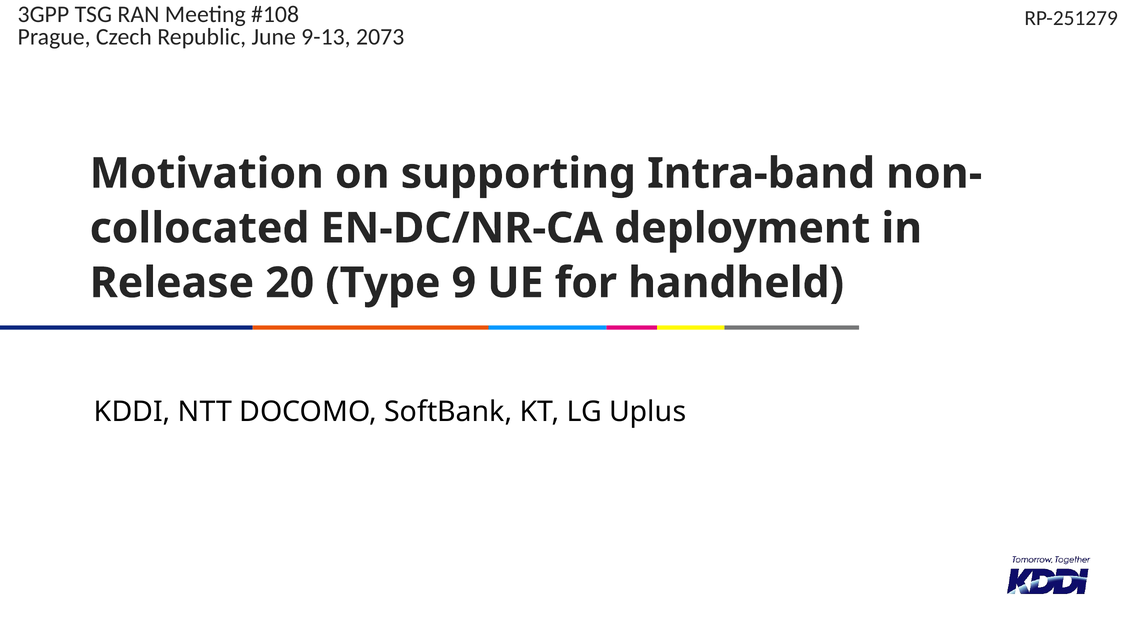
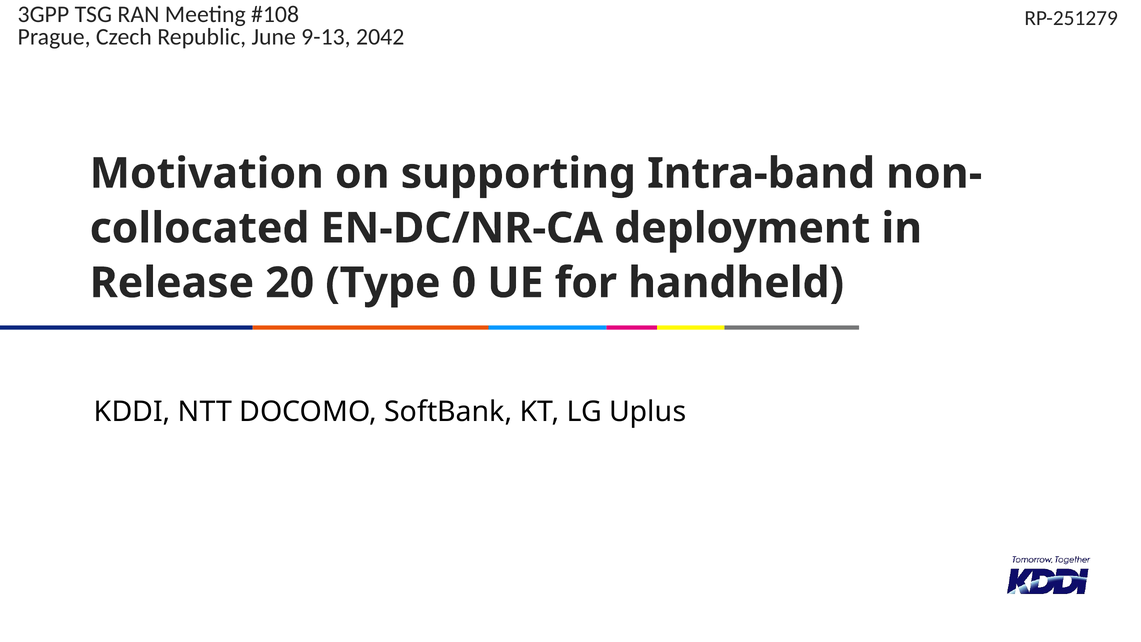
2073: 2073 -> 2042
9: 9 -> 0
